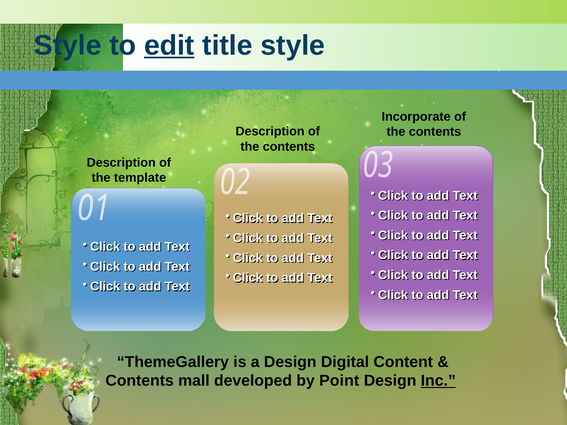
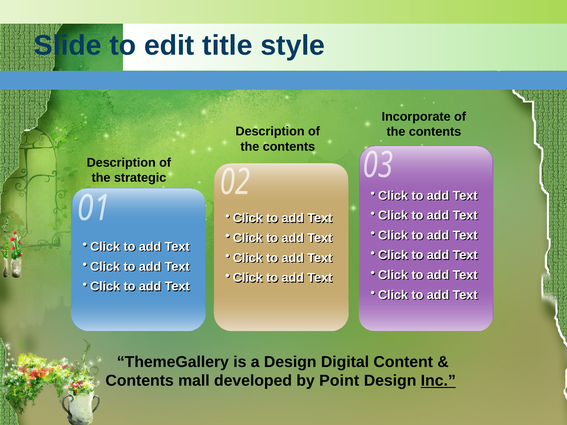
Style at (68, 45): Style -> Slide
edit underline: present -> none
template: template -> strategic
